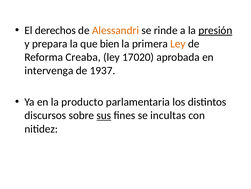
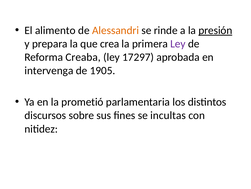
derechos: derechos -> alimento
bien: bien -> crea
Ley at (178, 44) colour: orange -> purple
17020: 17020 -> 17297
1937: 1937 -> 1905
producto: producto -> prometió
sus underline: present -> none
